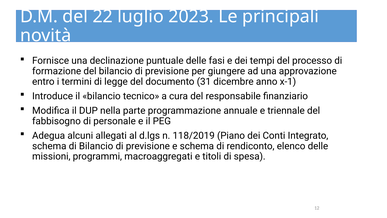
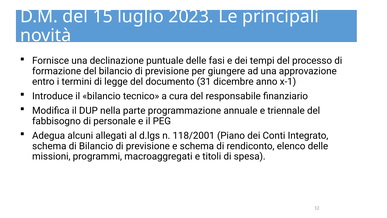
22: 22 -> 15
118/2019: 118/2019 -> 118/2001
